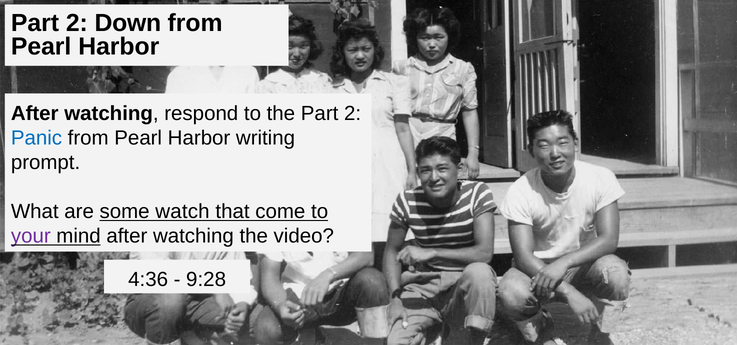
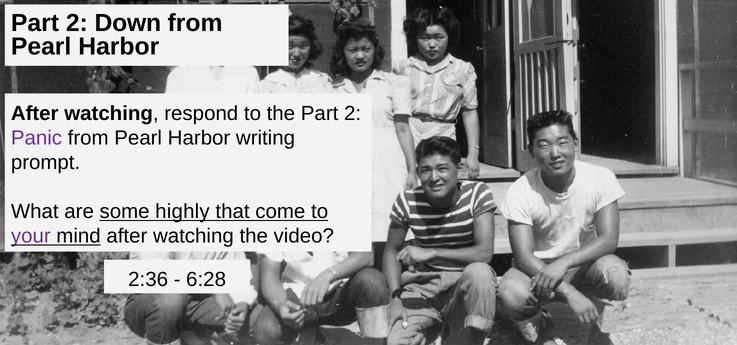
Panic colour: blue -> purple
watch: watch -> highly
4:36: 4:36 -> 2:36
9:28: 9:28 -> 6:28
